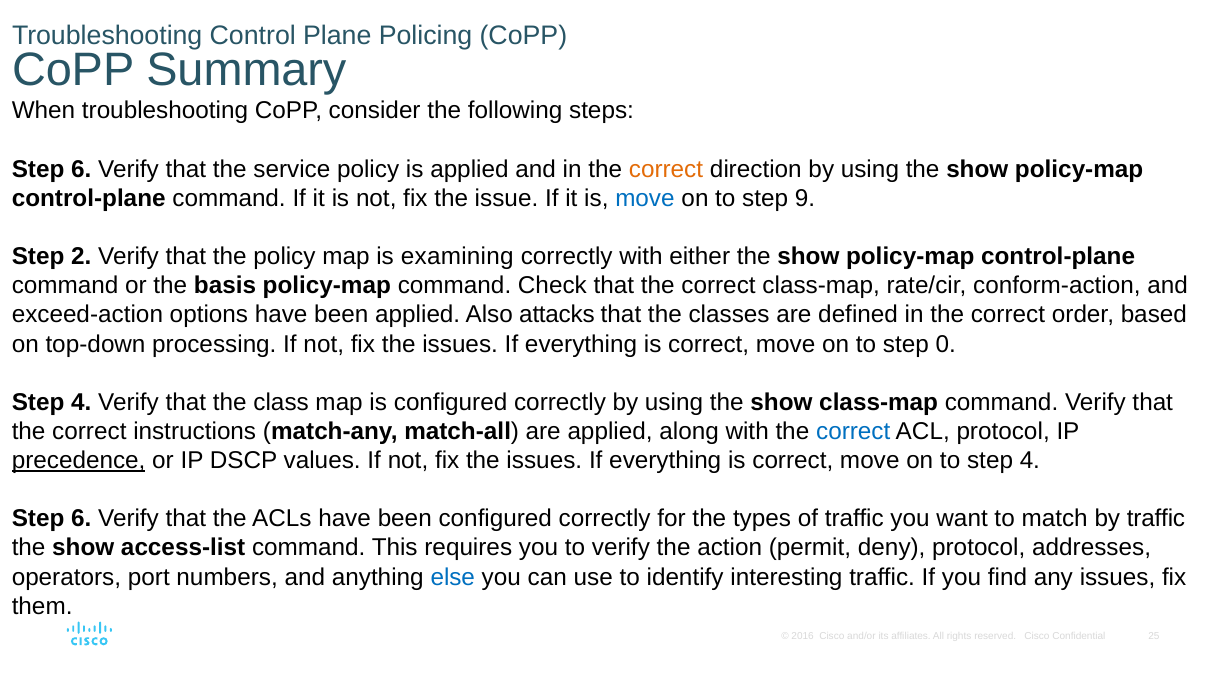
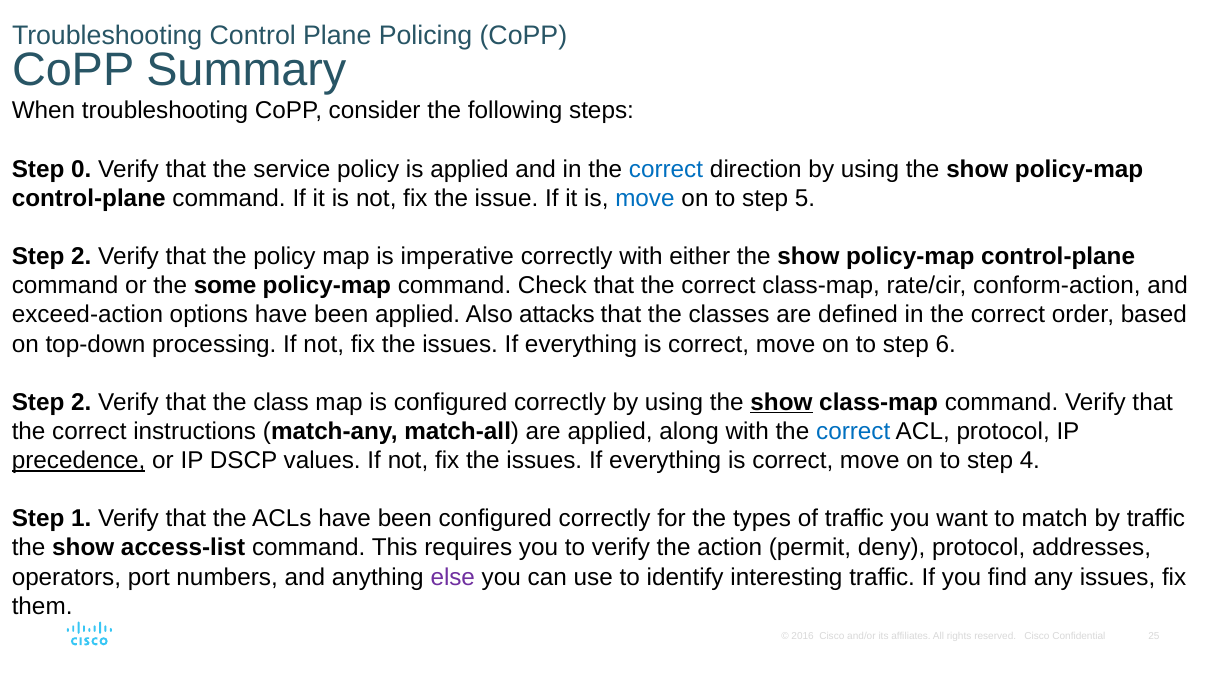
6 at (81, 169): 6 -> 0
correct at (666, 169) colour: orange -> blue
9: 9 -> 5
examining: examining -> imperative
basis: basis -> some
0: 0 -> 6
4 at (81, 402): 4 -> 2
show at (781, 402) underline: none -> present
6 at (81, 519): 6 -> 1
else colour: blue -> purple
